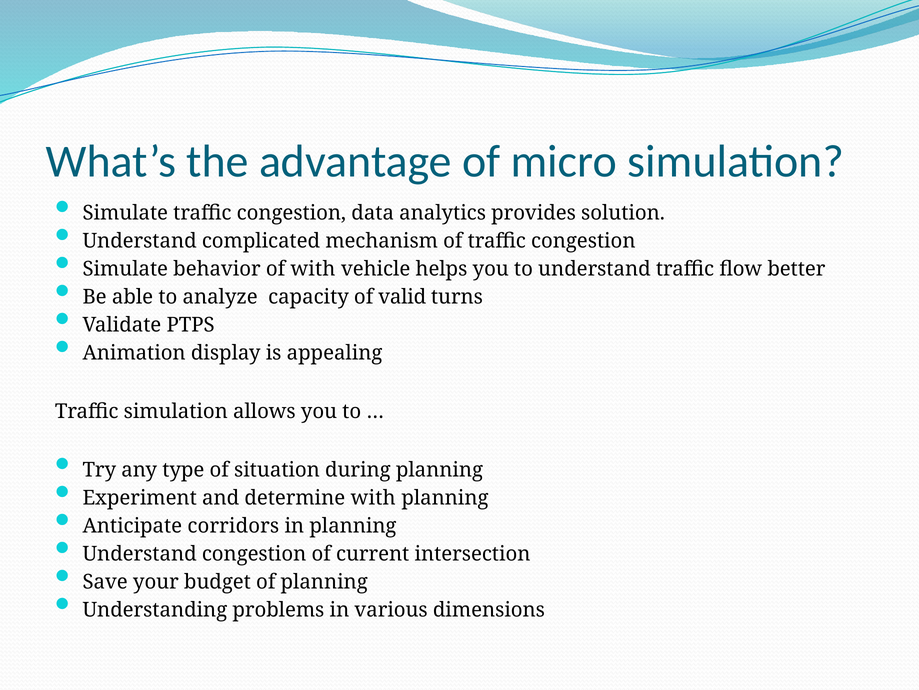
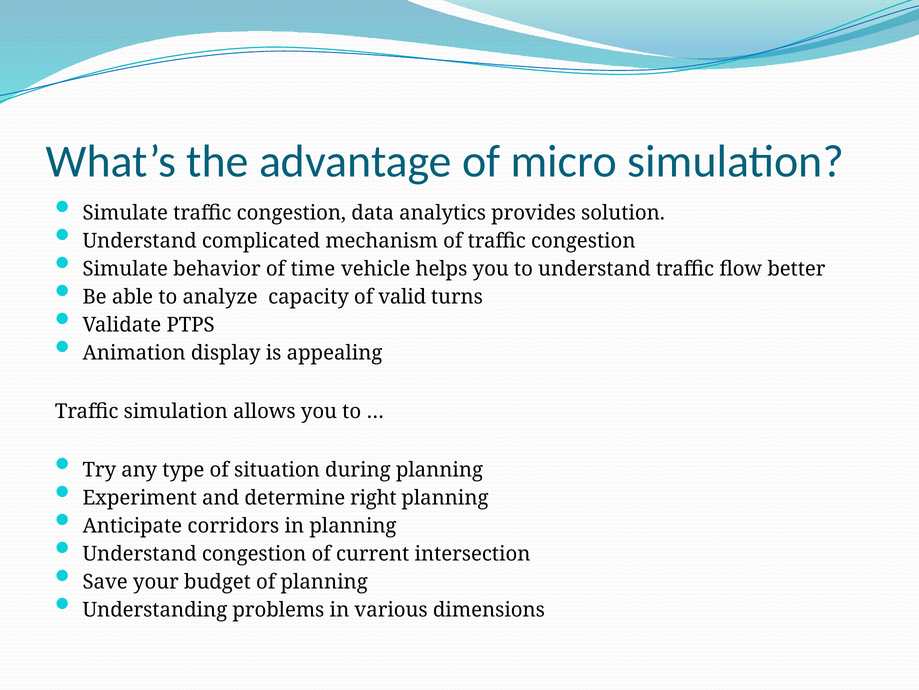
of with: with -> time
determine with: with -> right
